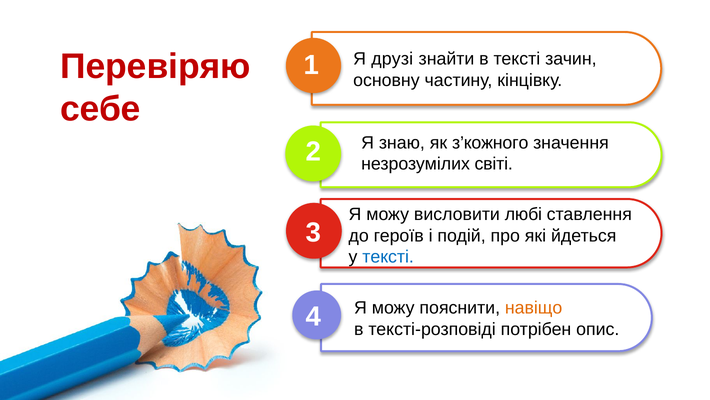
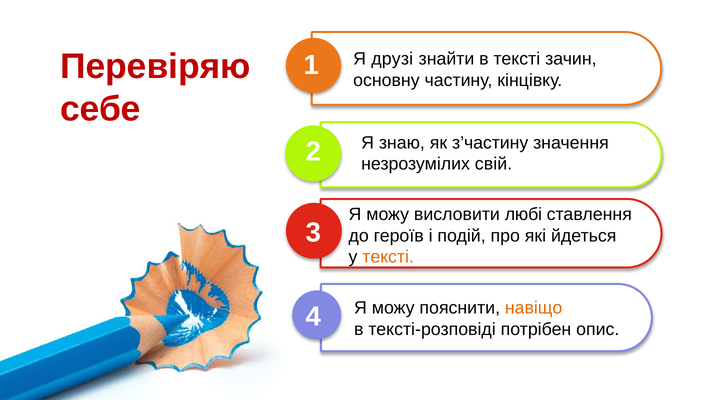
з’кожного: з’кожного -> з’частину
світі: світі -> свій
тексті at (388, 257) colour: blue -> orange
